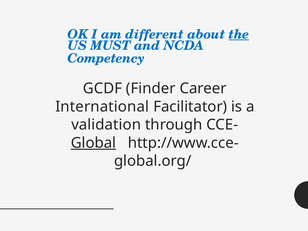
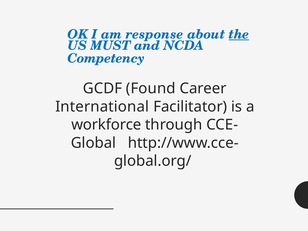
different: different -> response
Finder: Finder -> Found
validation: validation -> workforce
Global underline: present -> none
